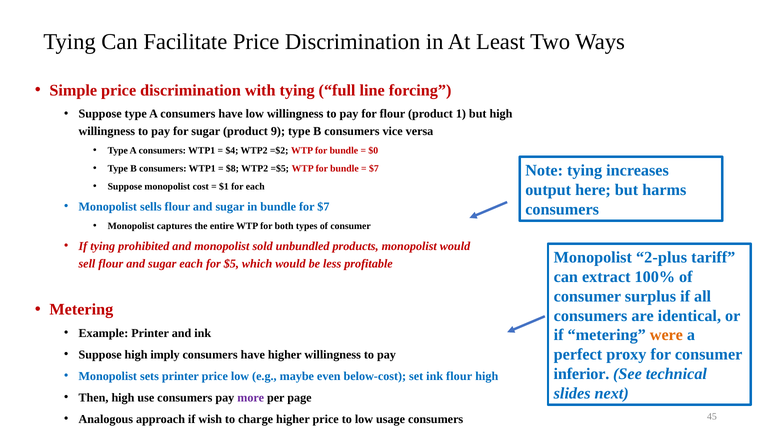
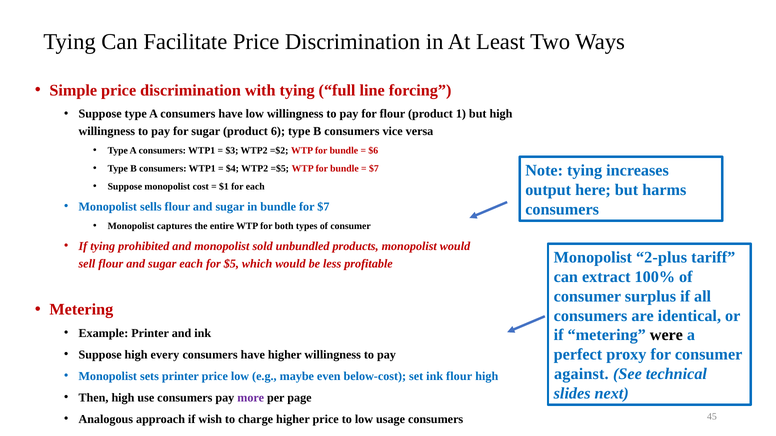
9: 9 -> 6
$4: $4 -> $3
$0: $0 -> $6
$8: $8 -> $4
were colour: orange -> black
imply: imply -> every
inferior: inferior -> against
